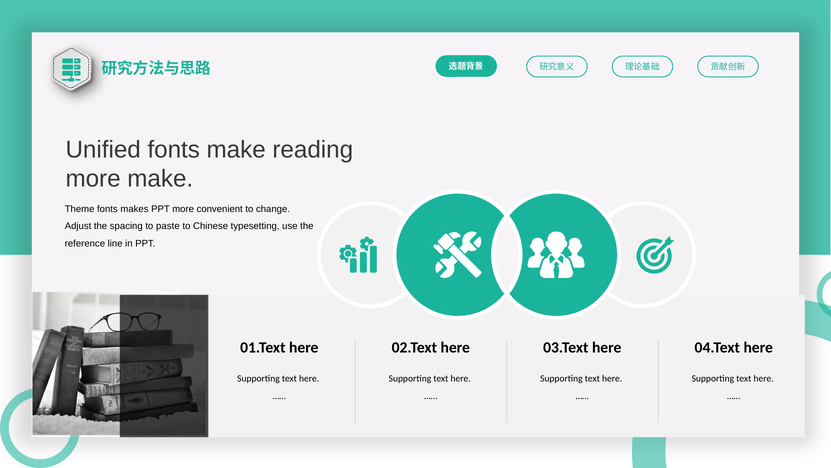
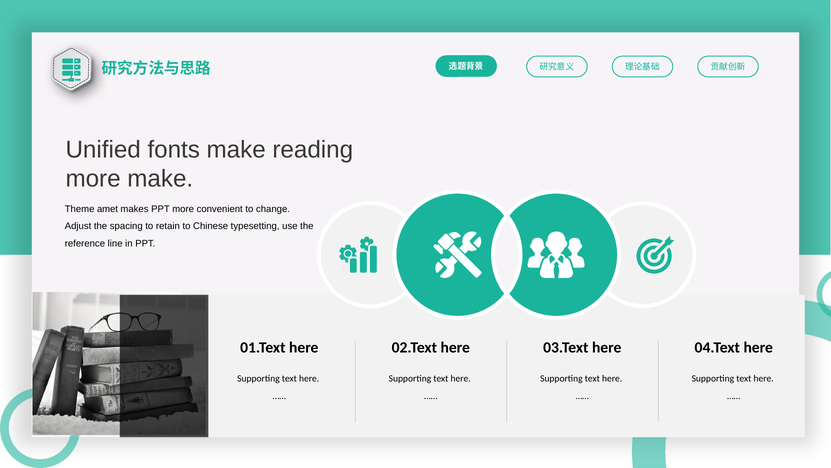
Theme fonts: fonts -> amet
paste: paste -> retain
